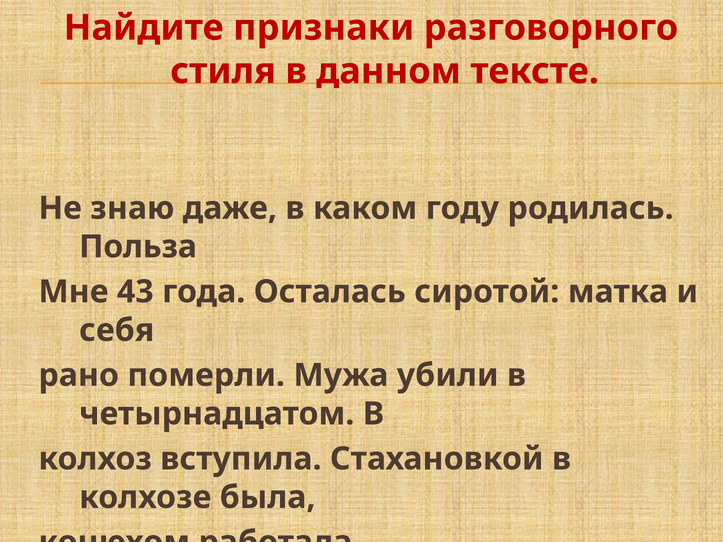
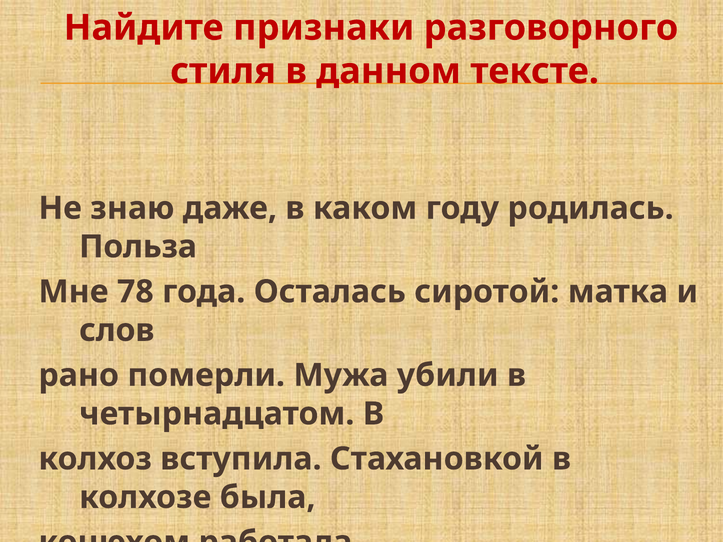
43: 43 -> 78
себя: себя -> слов
